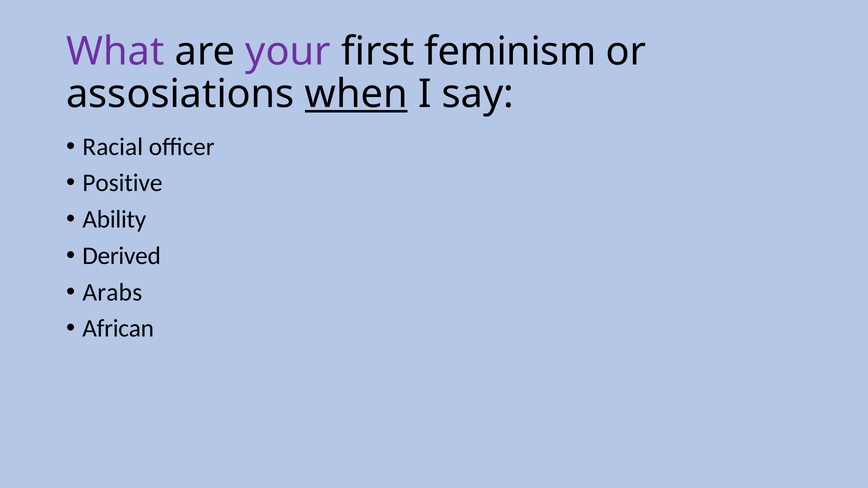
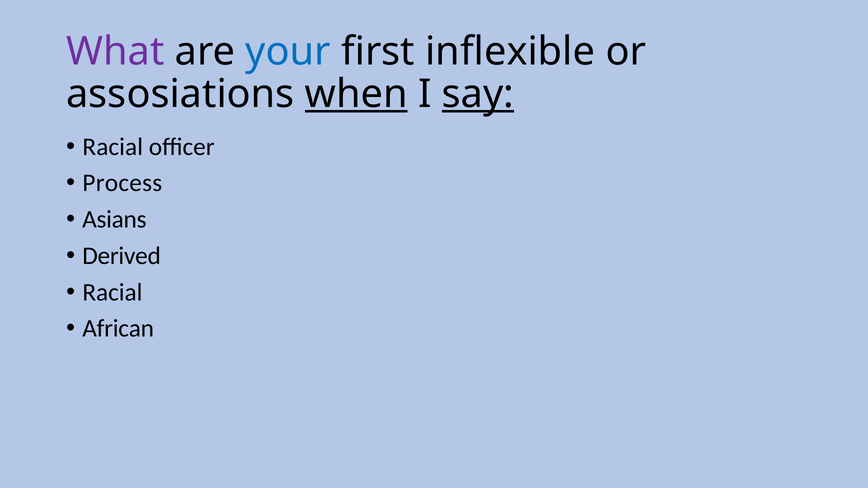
your colour: purple -> blue
feminism: feminism -> inflexible
say underline: none -> present
Positive: Positive -> Process
Ability: Ability -> Asians
Arabs at (112, 292): Arabs -> Racial
